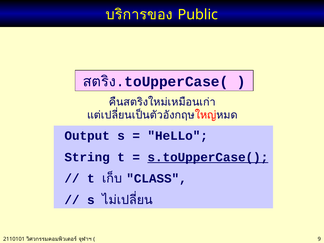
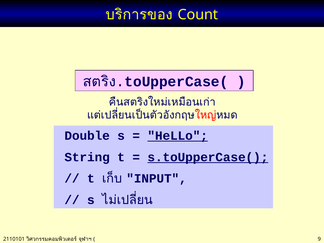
Public: Public -> Count
Output: Output -> Double
HeLLo underline: none -> present
CLASS: CLASS -> INPUT
